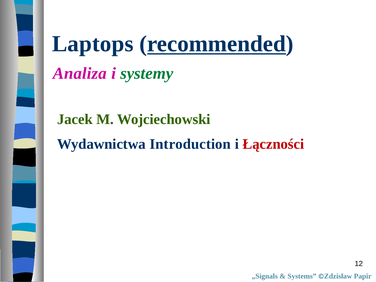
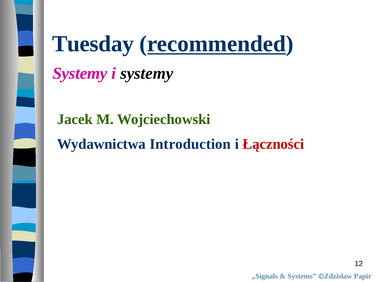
Laptops: Laptops -> Tuesday
Analiza at (80, 73): Analiza -> Systemy
systemy at (147, 73) colour: green -> black
